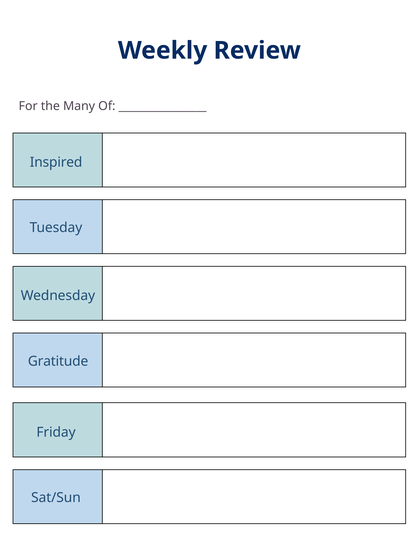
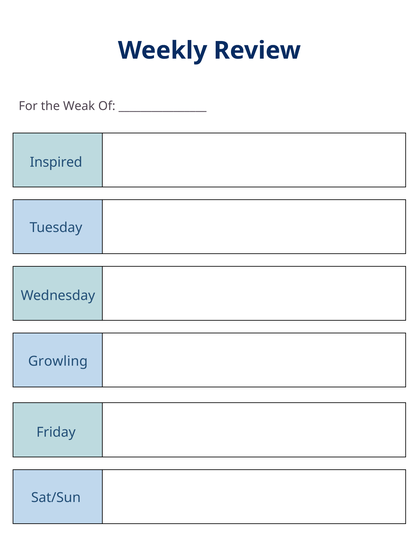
Many: Many -> Weak
Gratitude: Gratitude -> Growling
